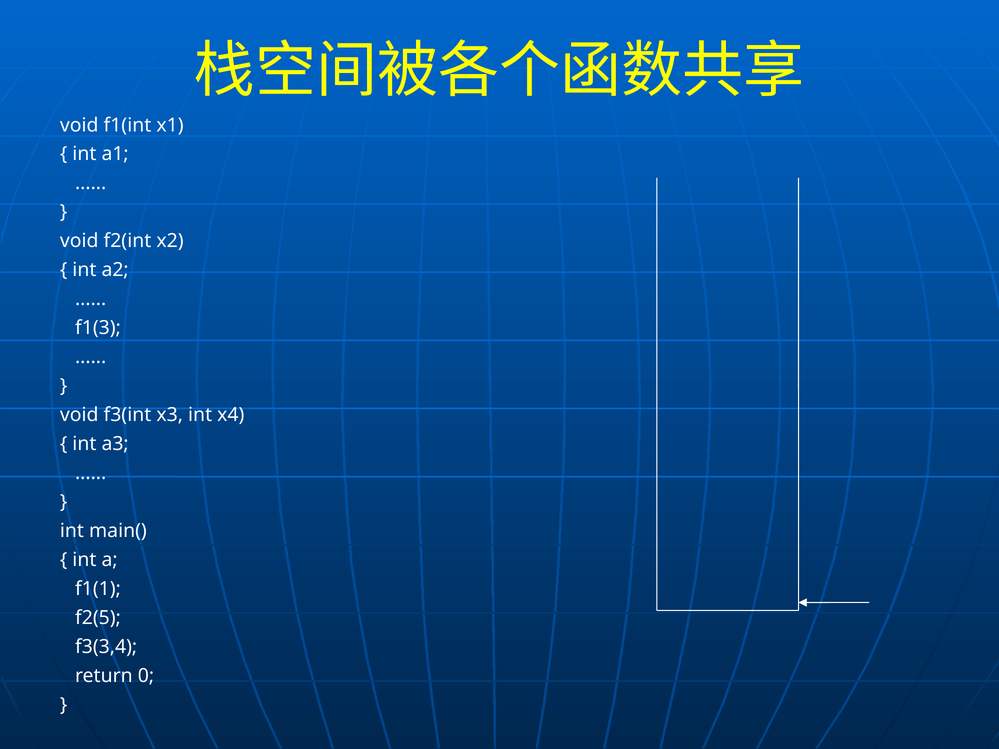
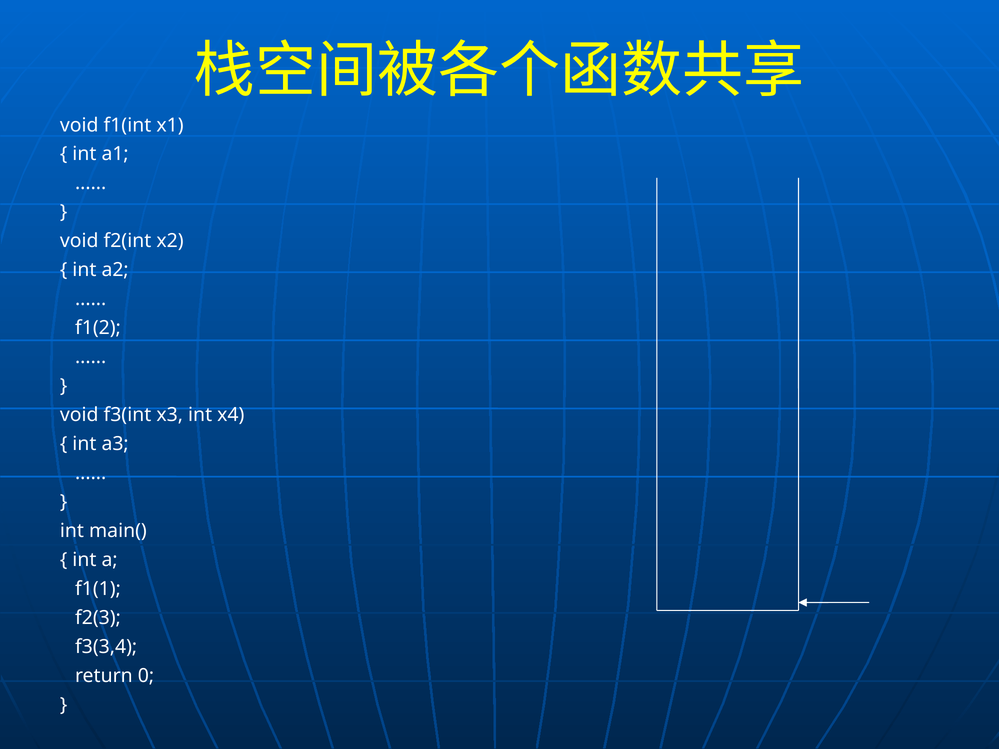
f1(3: f1(3 -> f1(2
f2(5: f2(5 -> f2(3
